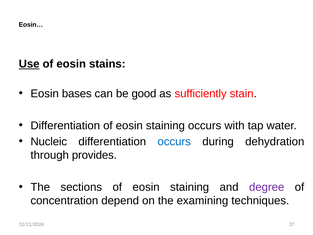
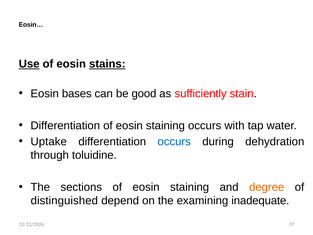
stains underline: none -> present
Nucleic: Nucleic -> Uptake
provides: provides -> toluidine
degree colour: purple -> orange
concentration: concentration -> distinguished
techniques: techniques -> inadequate
